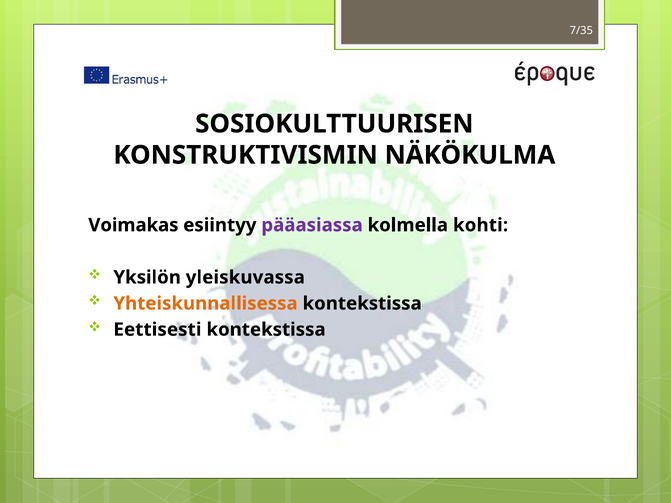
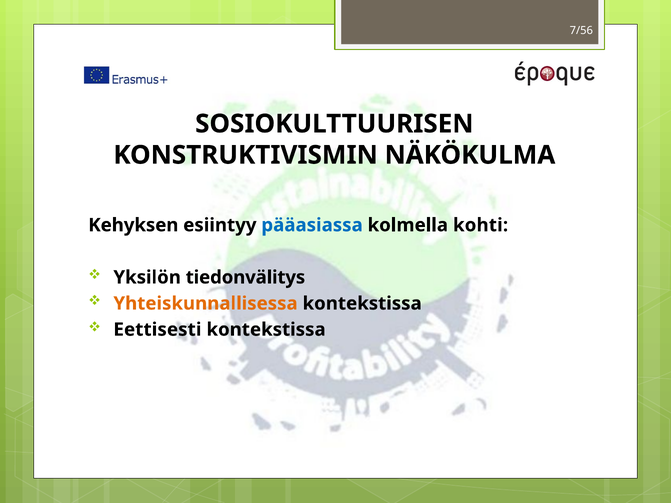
7/35: 7/35 -> 7/56
Voimakas: Voimakas -> Kehyksen
pääasiassa colour: purple -> blue
yleiskuvassa: yleiskuvassa -> tiedonvälitys
